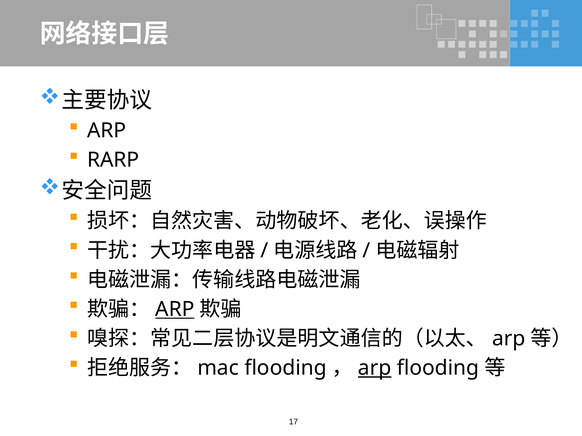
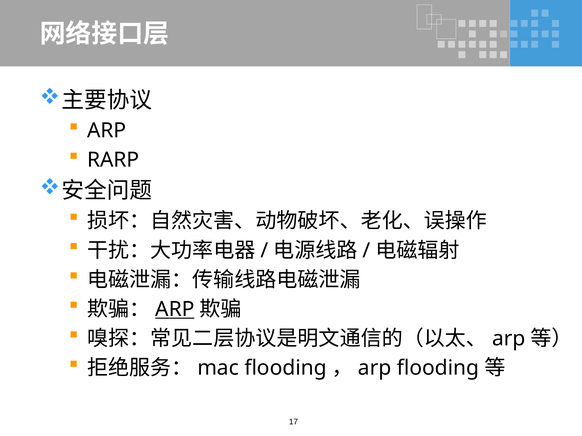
arp at (375, 368) underline: present -> none
